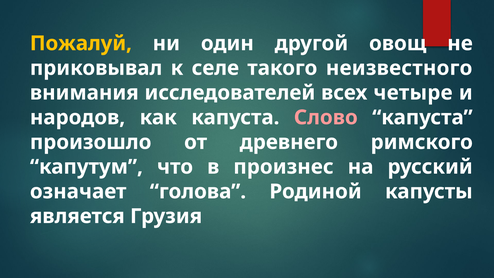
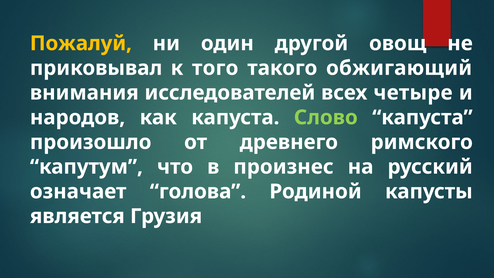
селе: селе -> того
неизвестного: неизвестного -> обжигающий
Слово colour: pink -> light green
